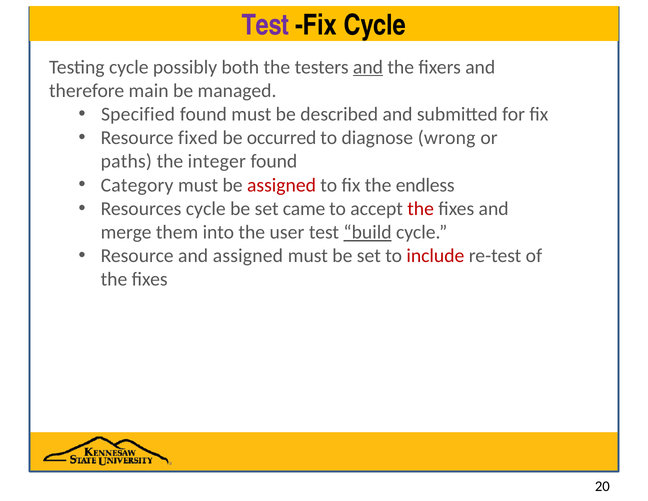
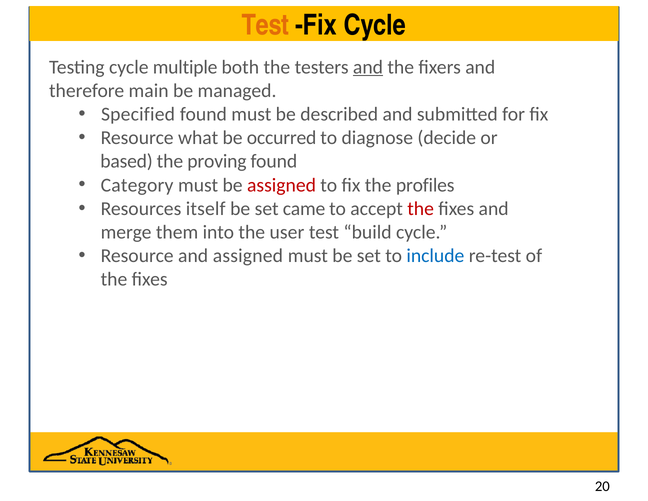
Test at (265, 25) colour: purple -> orange
possibly: possibly -> multiple
fixed: fixed -> what
wrong: wrong -> decide
paths: paths -> based
integer: integer -> proving
endless: endless -> profiles
Resources cycle: cycle -> itself
build underline: present -> none
include colour: red -> blue
